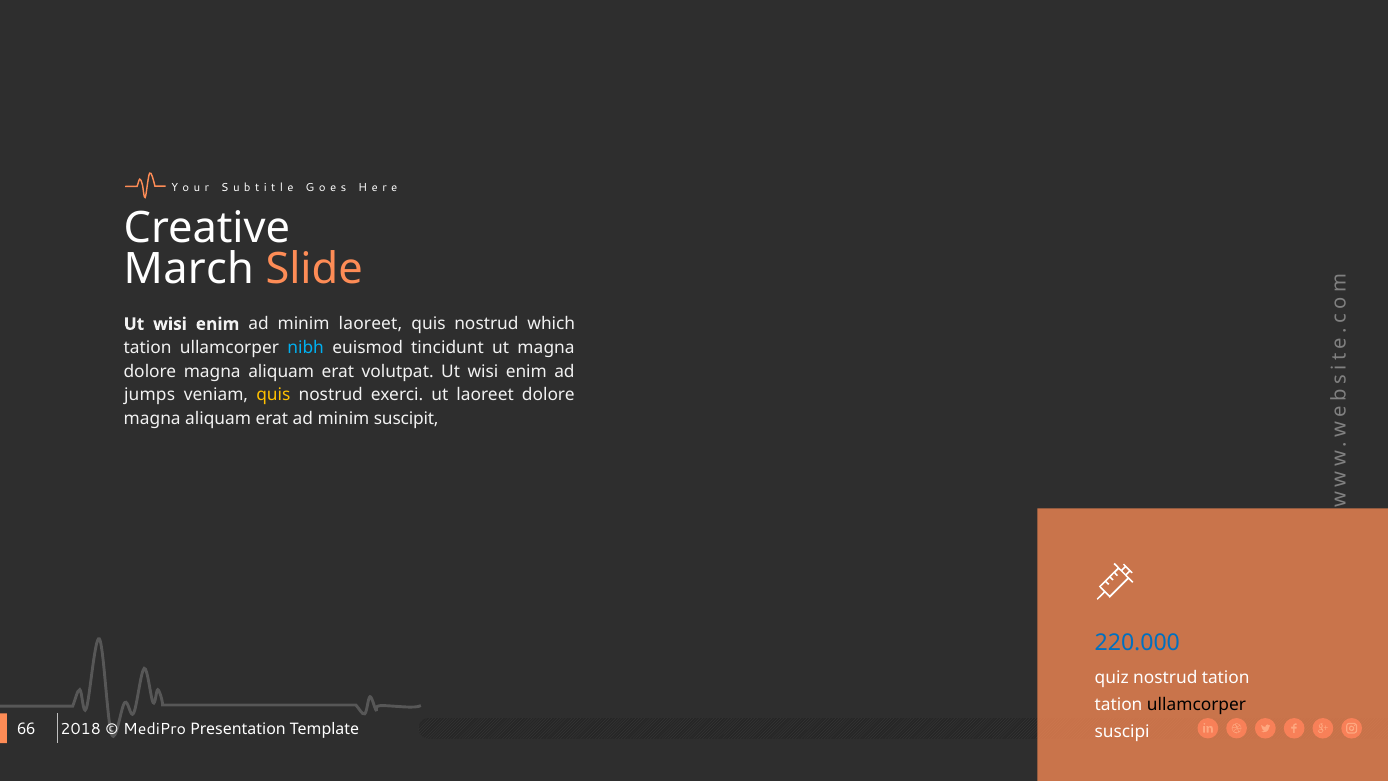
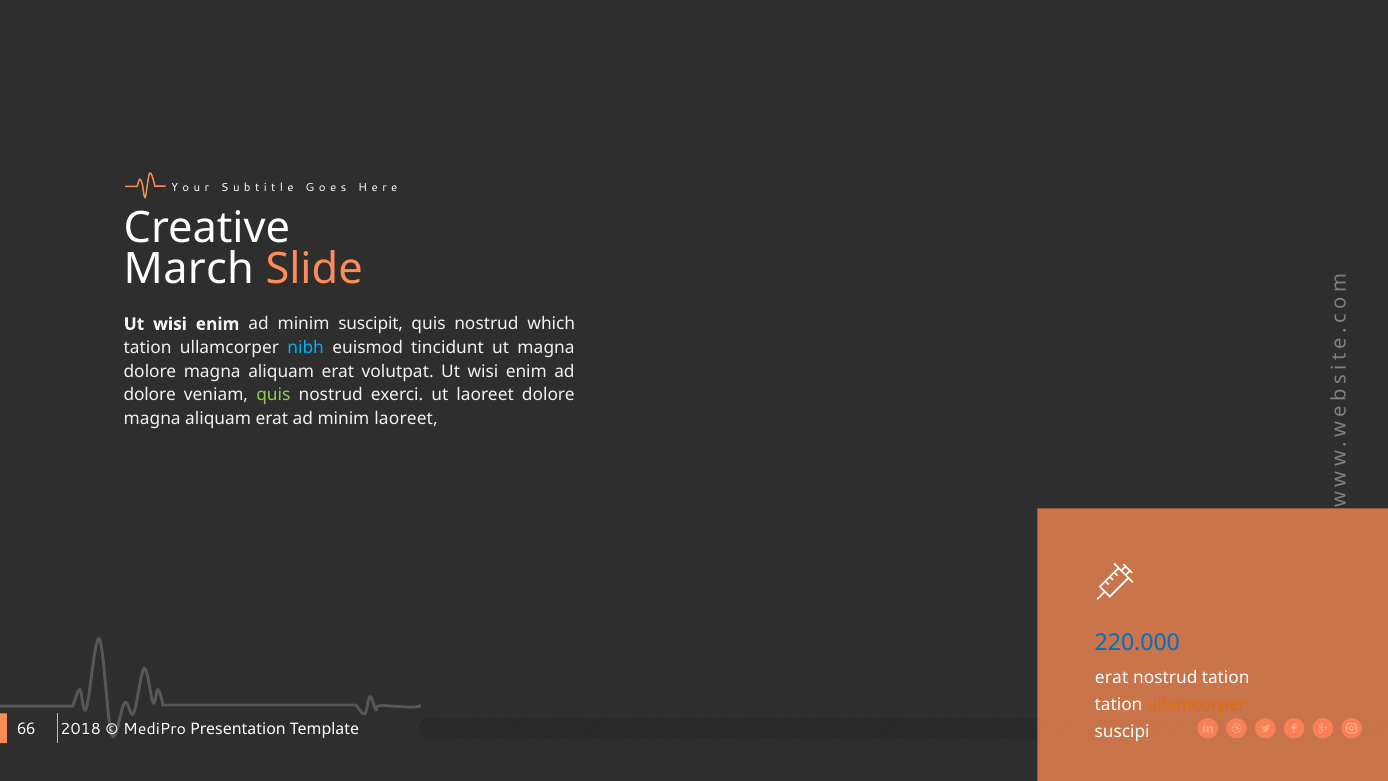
minim laoreet: laoreet -> suscipit
jumps at (150, 395): jumps -> dolore
quis at (273, 395) colour: yellow -> light green
minim suscipit: suscipit -> laoreet
quiz at (1112, 677): quiz -> erat
ullamcorper at (1197, 704) colour: black -> orange
